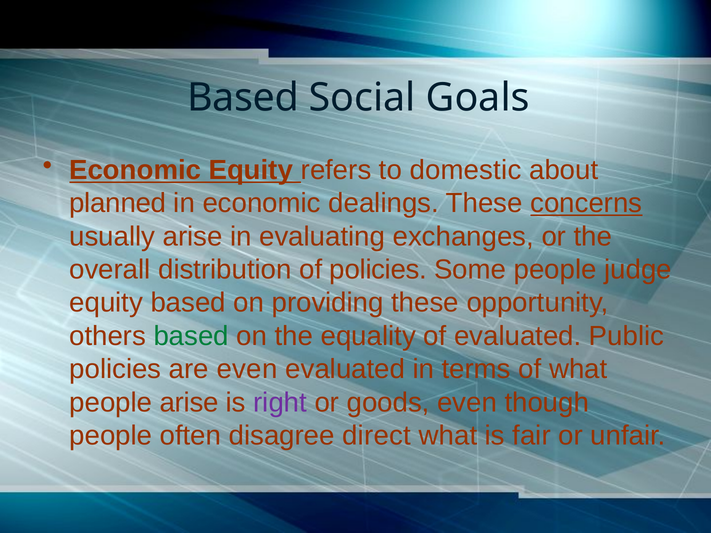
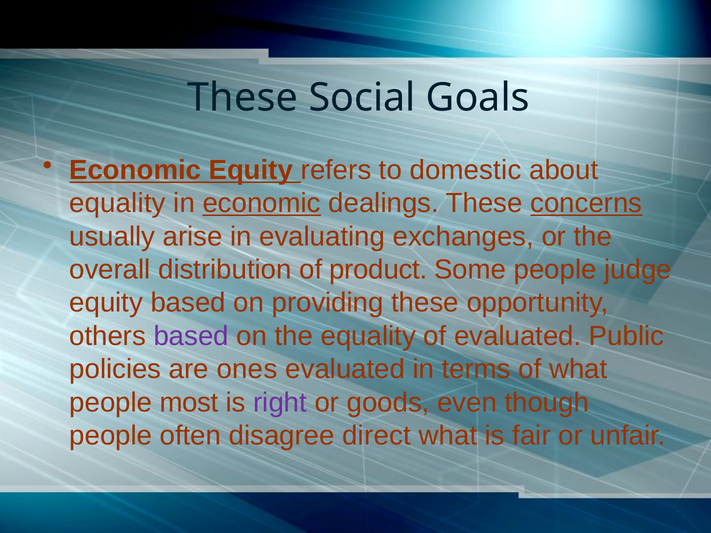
Based at (243, 98): Based -> These
planned at (118, 203): planned -> equality
economic at (262, 203) underline: none -> present
of policies: policies -> product
based at (191, 336) colour: green -> purple
are even: even -> ones
people arise: arise -> most
